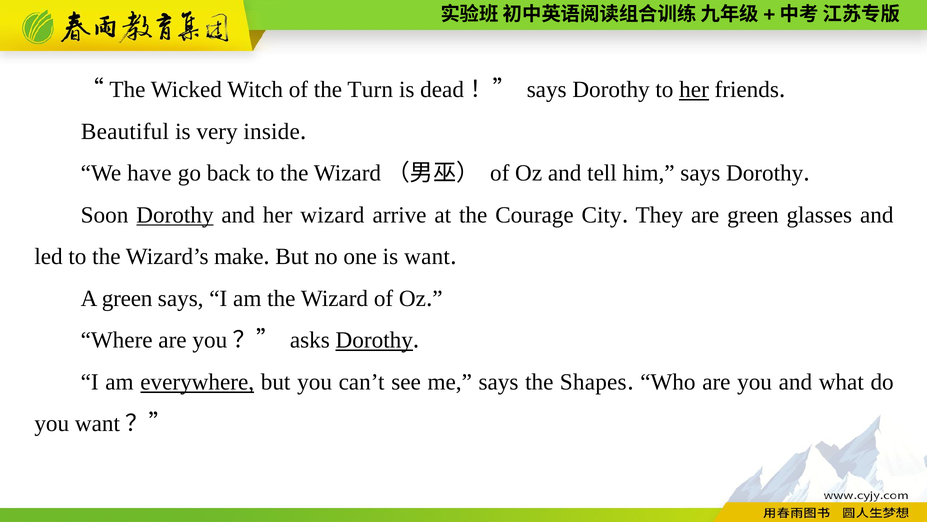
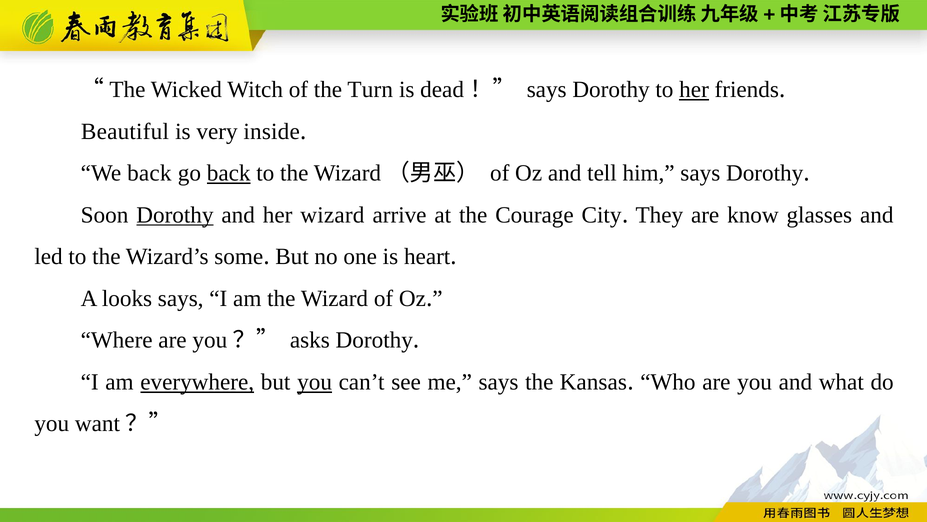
We have: have -> back
back at (229, 173) underline: none -> present
are green: green -> know
make: make -> some
want: want -> heart
A green: green -> looks
Dorothy at (374, 340) underline: present -> none
you at (315, 382) underline: none -> present
Shapes: Shapes -> Kansas
